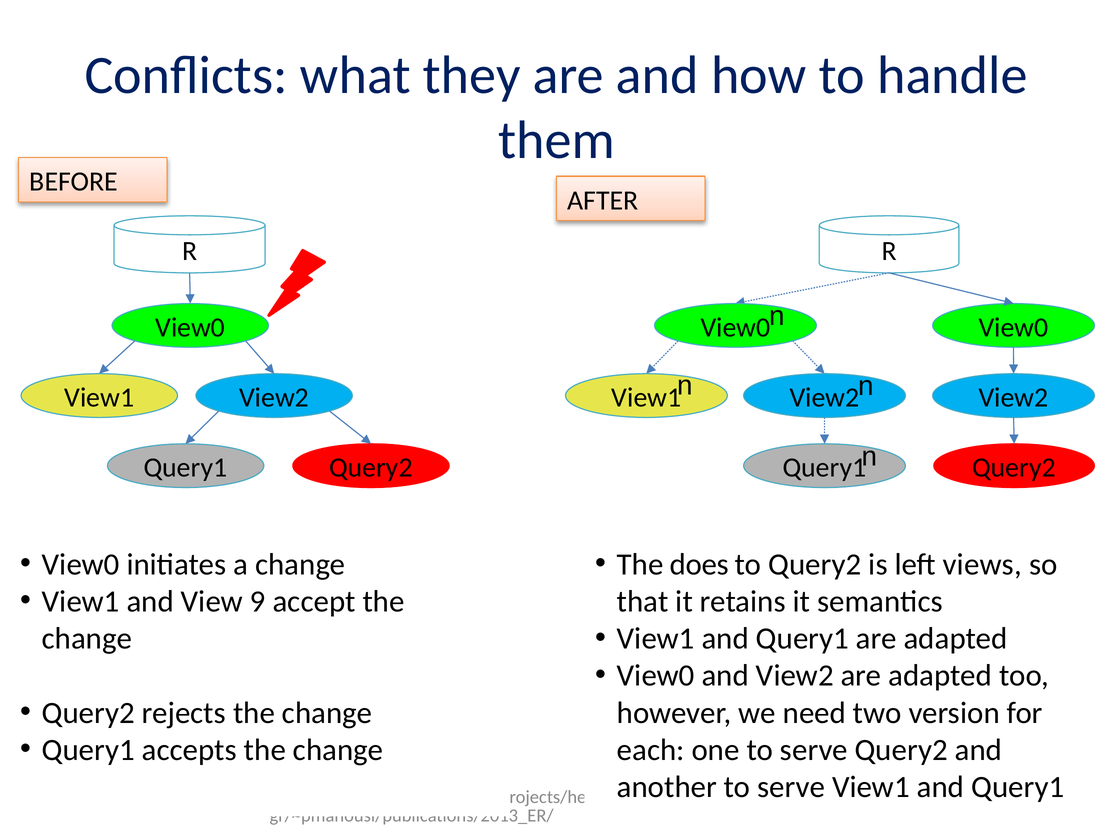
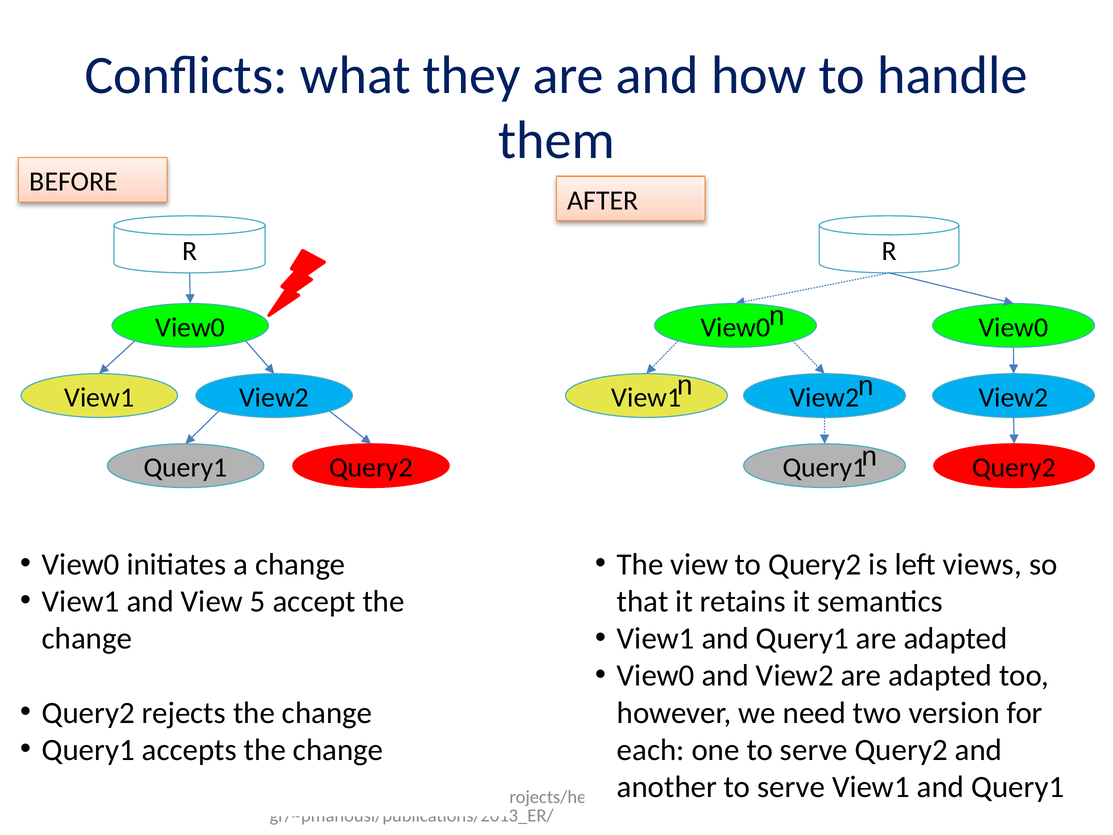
The does: does -> view
9: 9 -> 5
